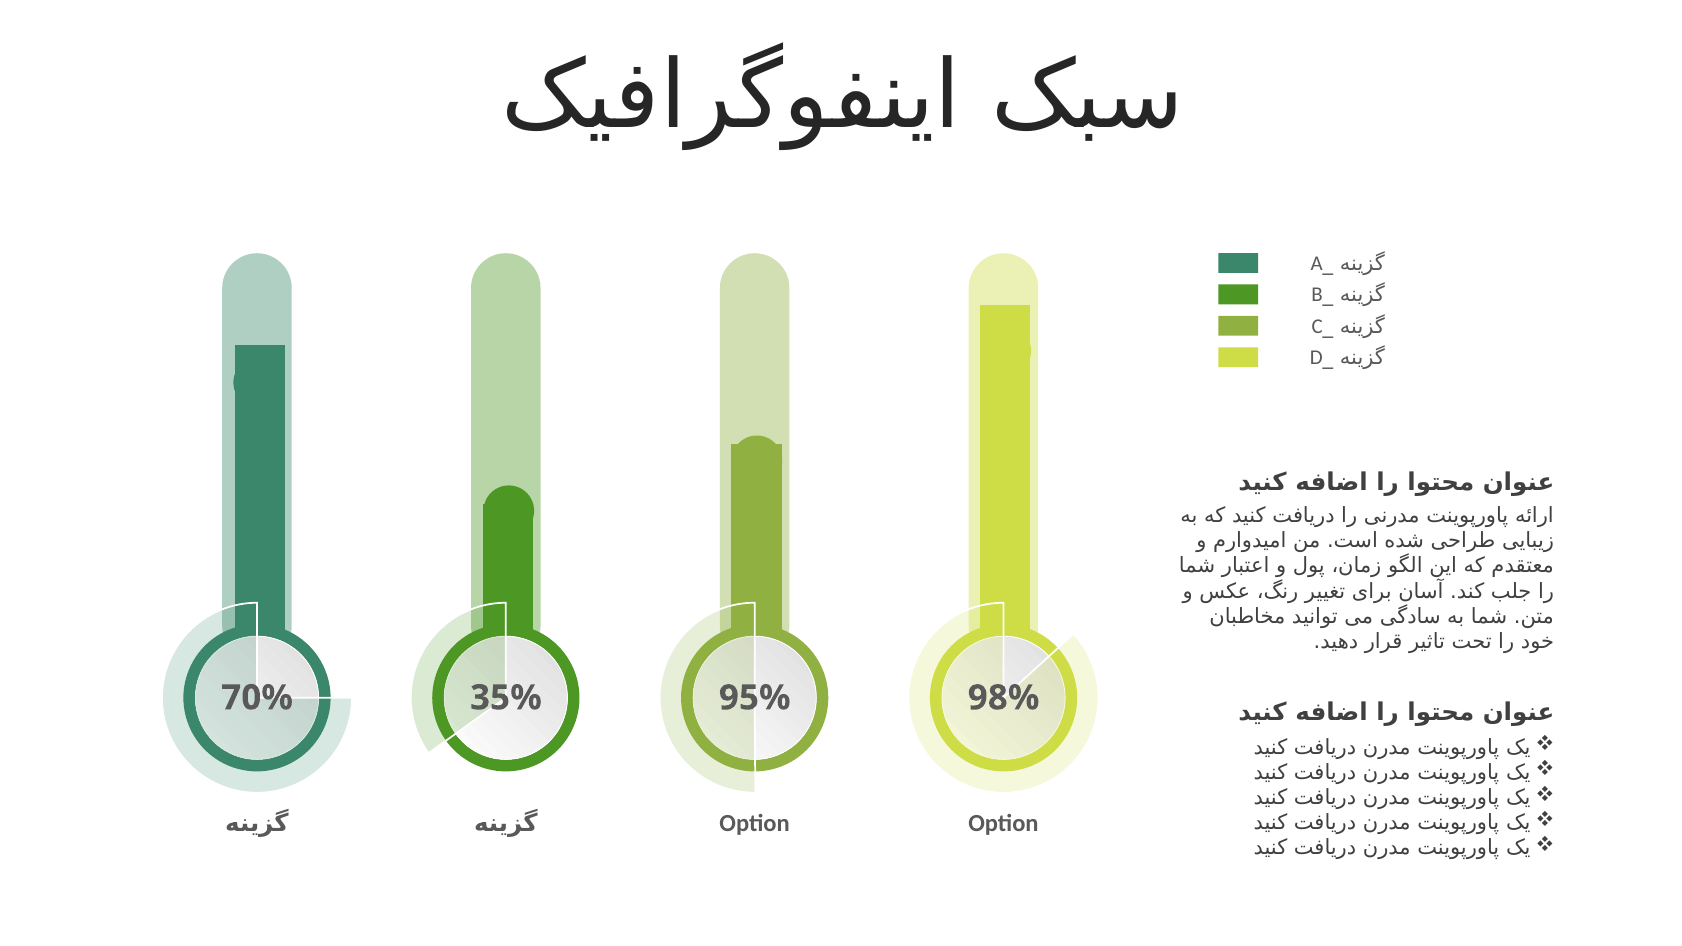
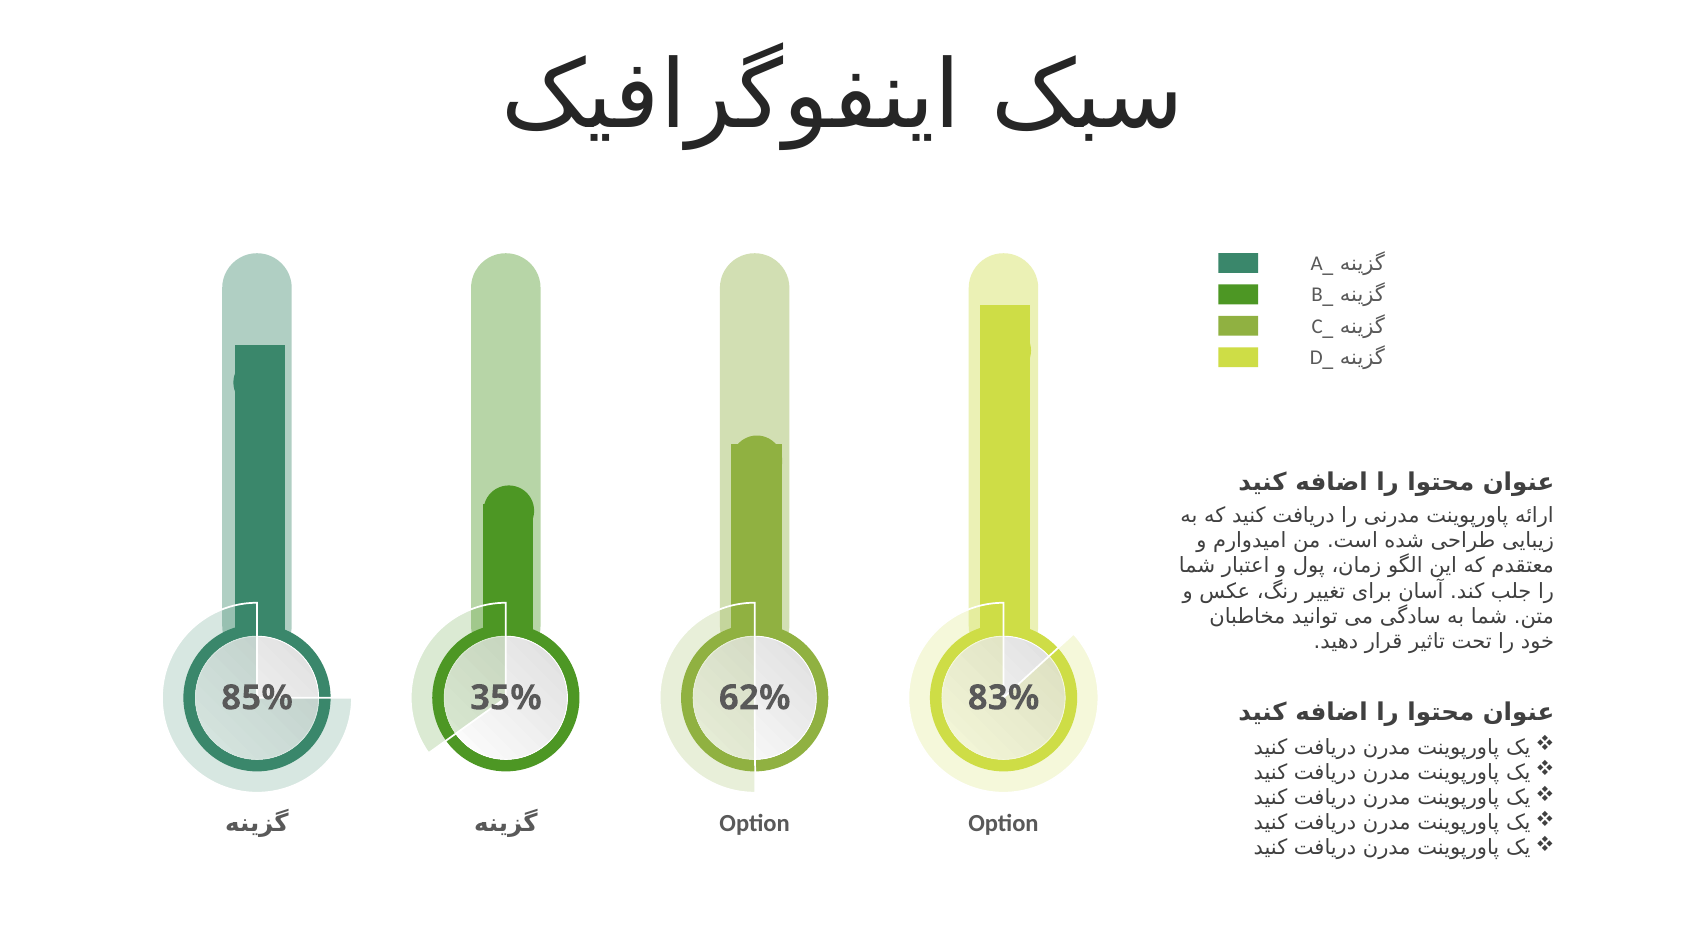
70%: 70% -> 85%
95%: 95% -> 62%
98%: 98% -> 83%
